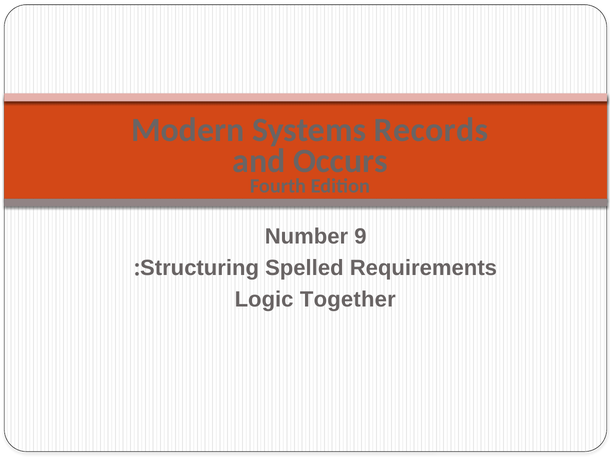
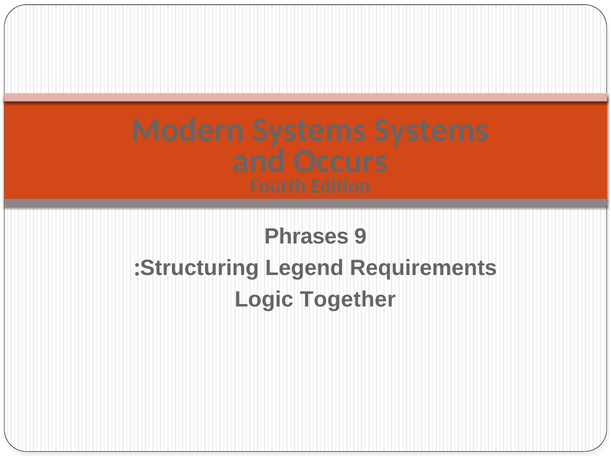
Systems Records: Records -> Systems
Number: Number -> Phrases
Spelled: Spelled -> Legend
